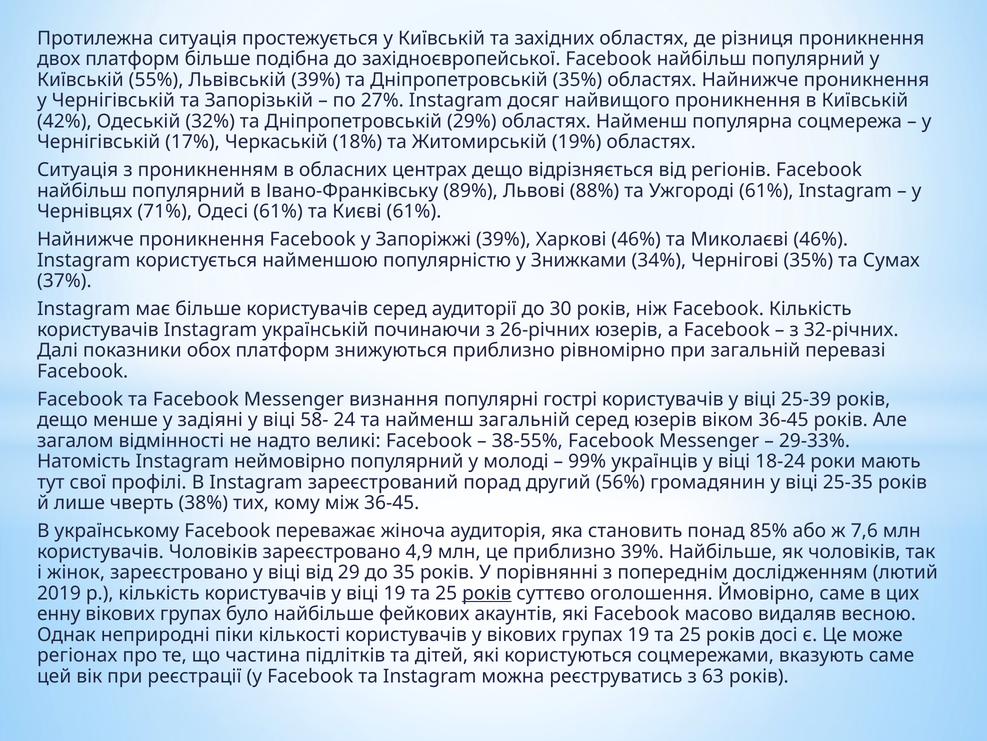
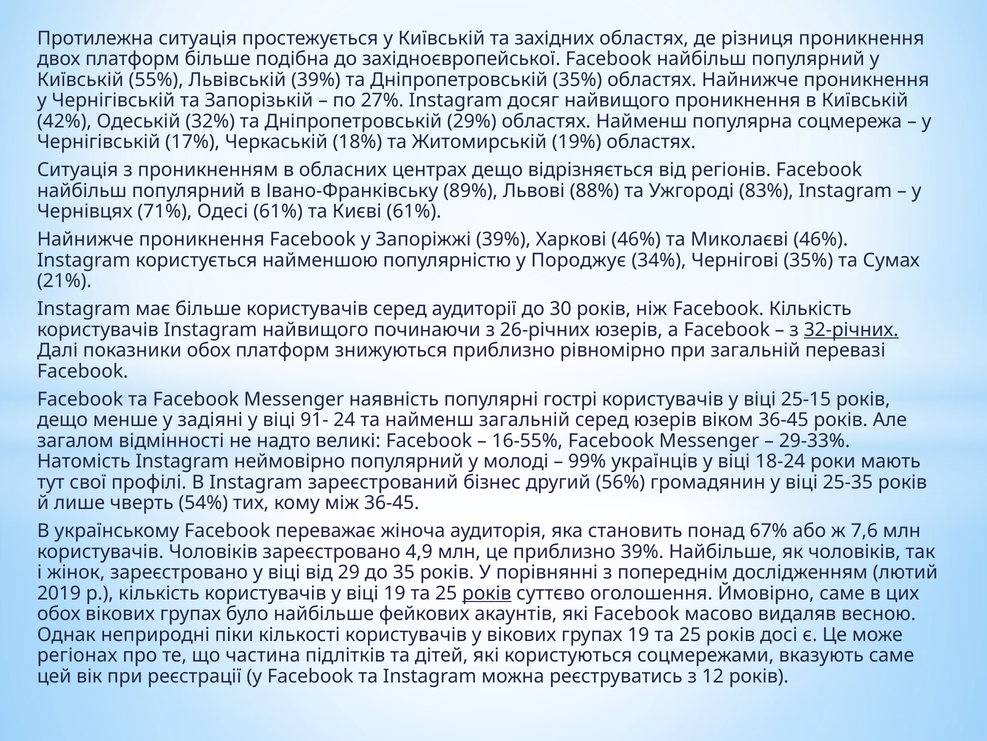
Ужгороді 61%: 61% -> 83%
Знижками: Знижками -> Породжує
37%: 37% -> 21%
Instagram українській: українській -> найвищого
32-річних underline: none -> present
визнання: визнання -> наявність
25-39: 25-39 -> 25-15
58-: 58- -> 91-
38-55%: 38-55% -> 16-55%
порад: порад -> бізнес
38%: 38% -> 54%
85%: 85% -> 67%
енну at (59, 613): енну -> обох
63: 63 -> 12
